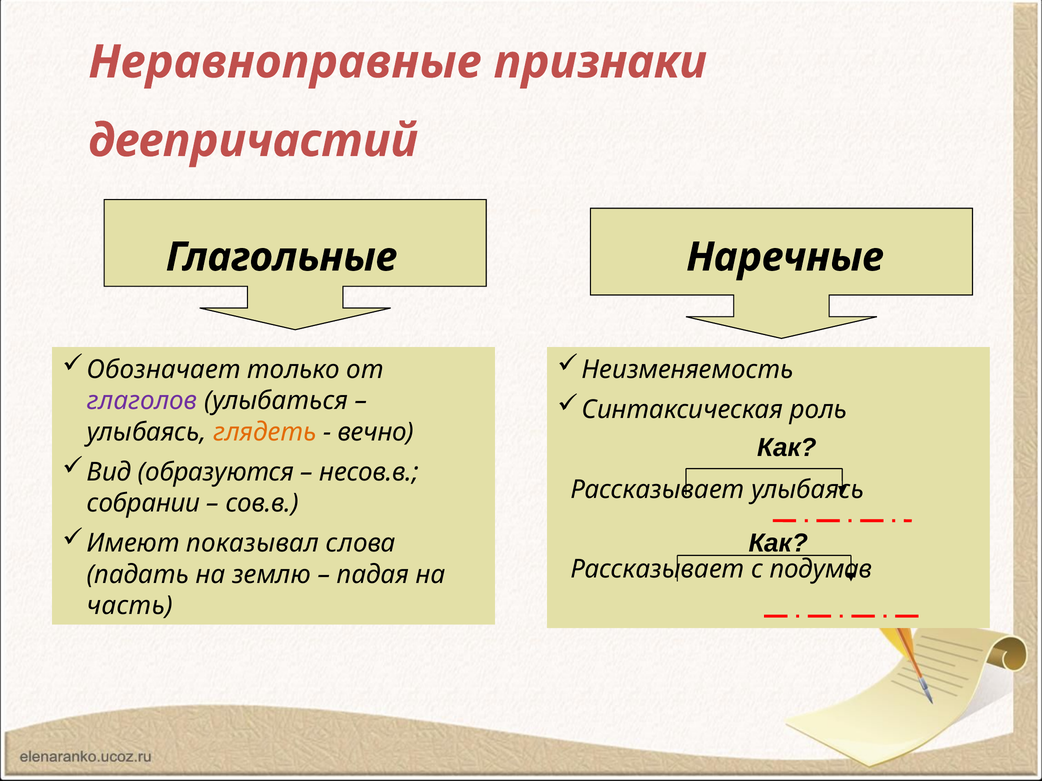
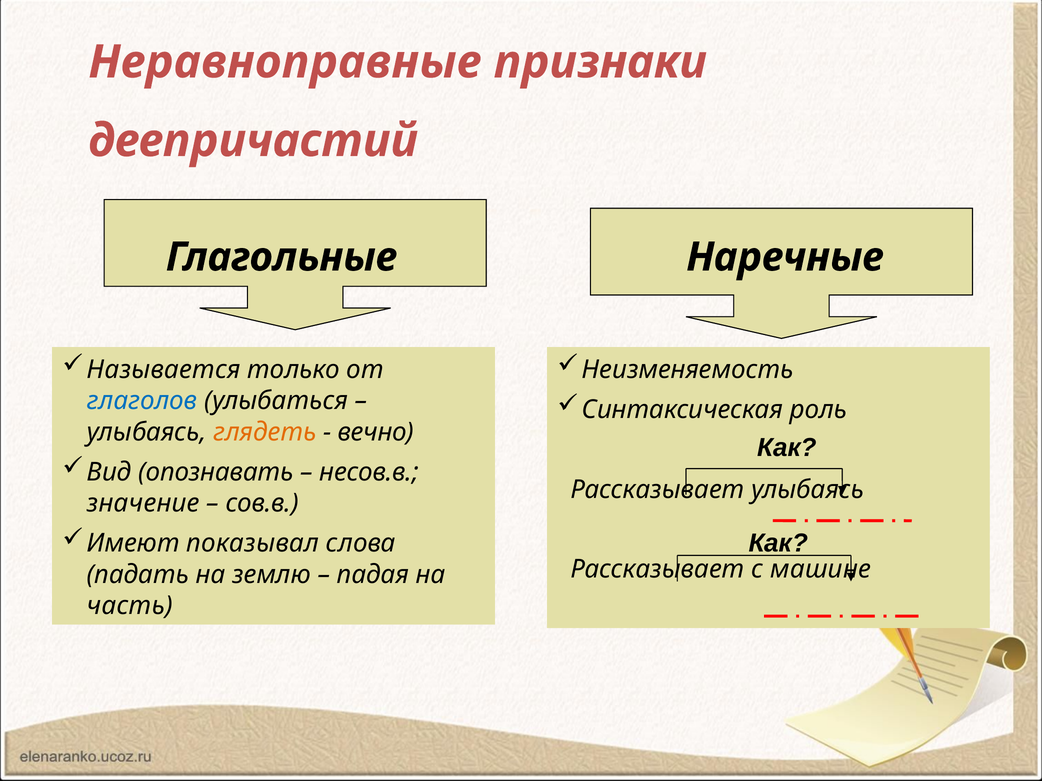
Обозначает: Обозначает -> Называется
глаголов colour: purple -> blue
образуются: образуются -> опознавать
собрании: собрании -> значение
подумав: подумав -> машине
